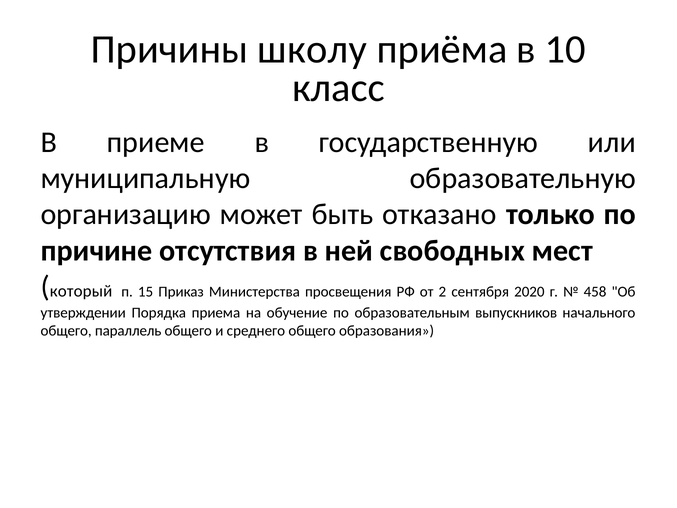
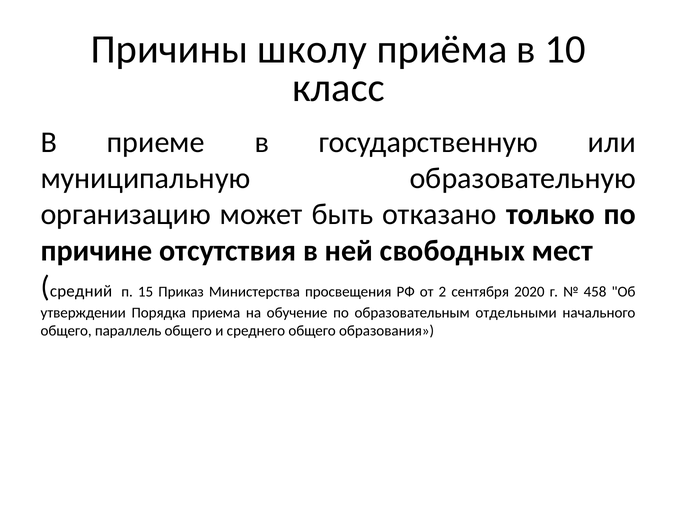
который: который -> средний
выпускников: выпускников -> отдельными
